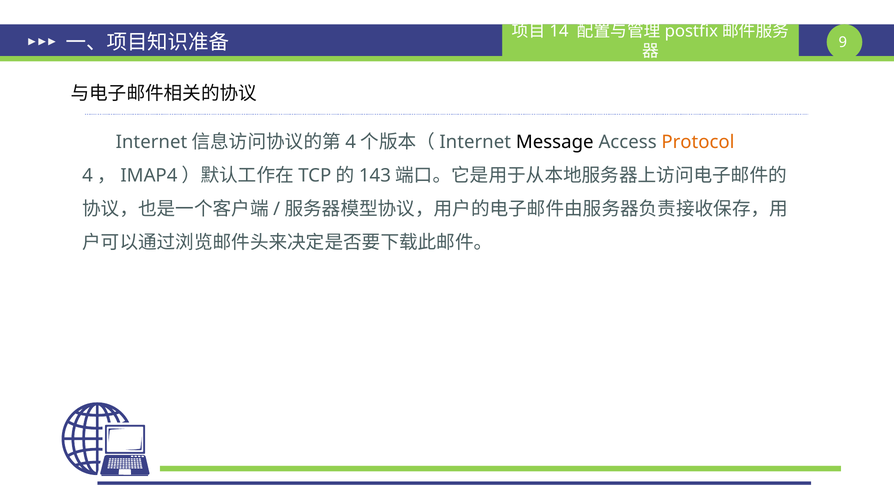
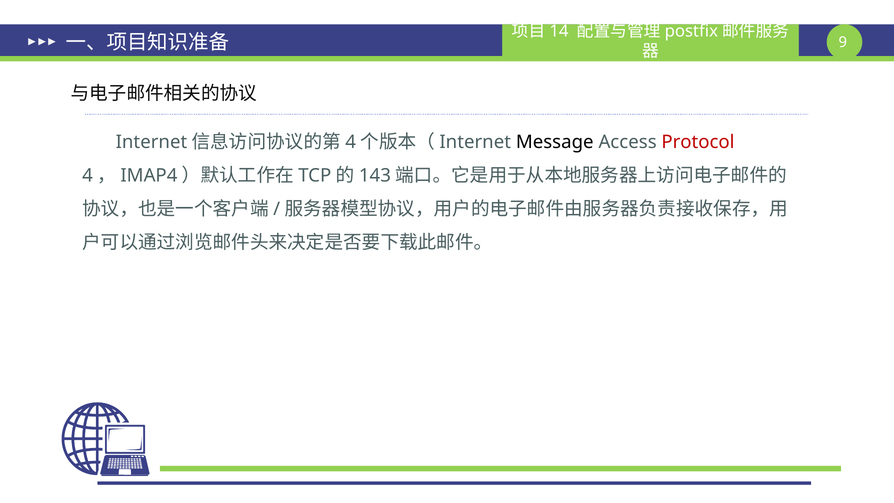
Protocol colour: orange -> red
